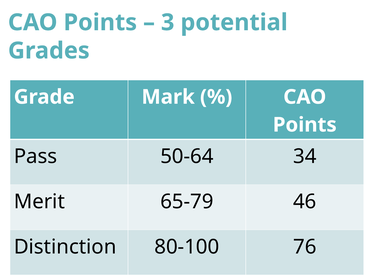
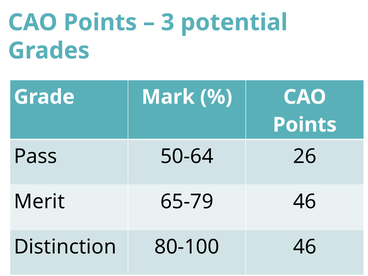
34: 34 -> 26
80-100 76: 76 -> 46
